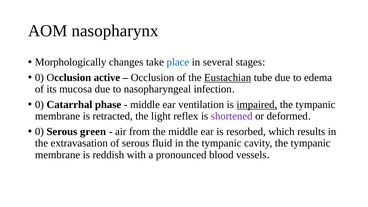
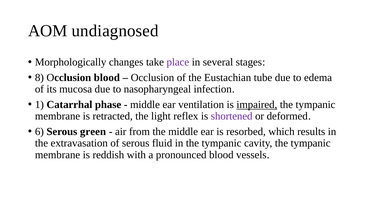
nasopharynx: nasopharynx -> undiagnosed
place colour: blue -> purple
0 at (39, 78): 0 -> 8
Occlusion active: active -> blood
Eustachian underline: present -> none
0 at (39, 105): 0 -> 1
0 at (39, 132): 0 -> 6
